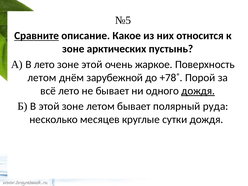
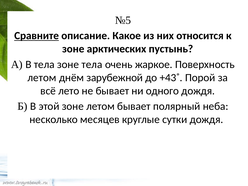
В лето: лето -> тела
зоне этой: этой -> тела
+78˚: +78˚ -> +43˚
дождя at (198, 91) underline: present -> none
руда: руда -> неба
